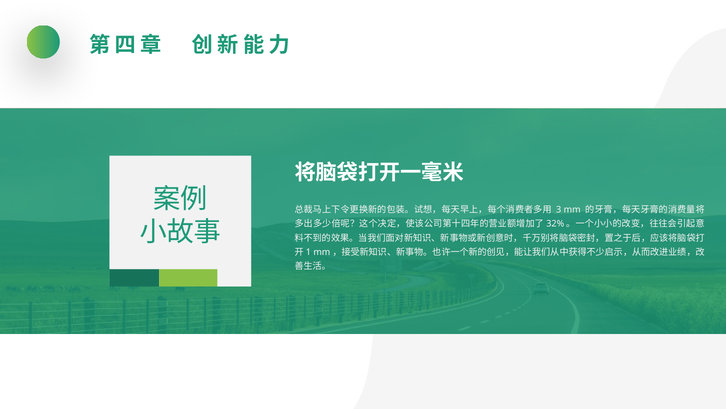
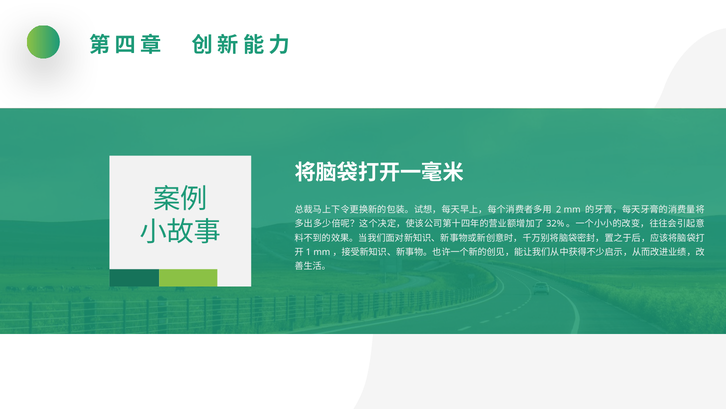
3: 3 -> 2
